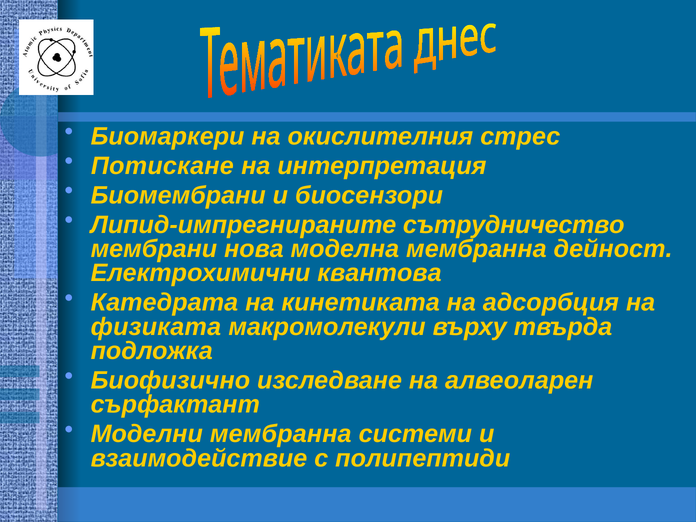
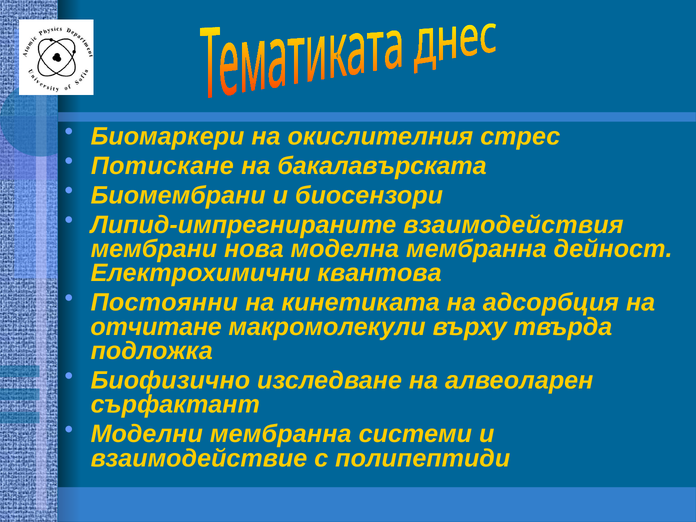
интерпретация: интерпретация -> бакалавърската
сътрудничество: сътрудничество -> взаимодействия
Катедрата: Катедрата -> Постоянни
физиката: физиката -> отчитане
